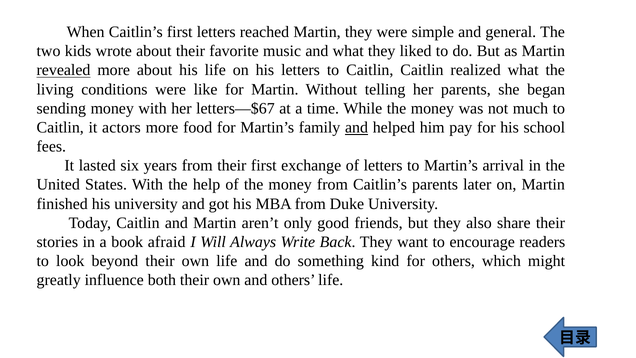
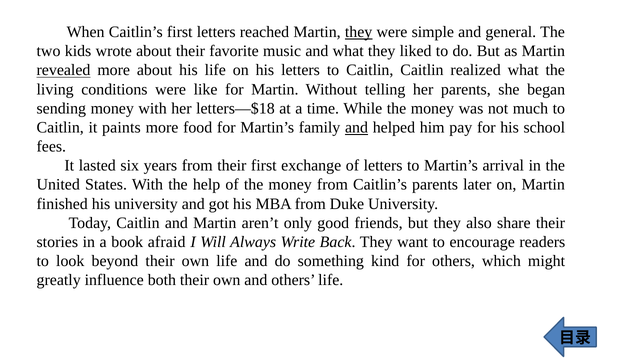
they at (359, 32) underline: none -> present
letters—$67: letters—$67 -> letters—$18
actors: actors -> paints
